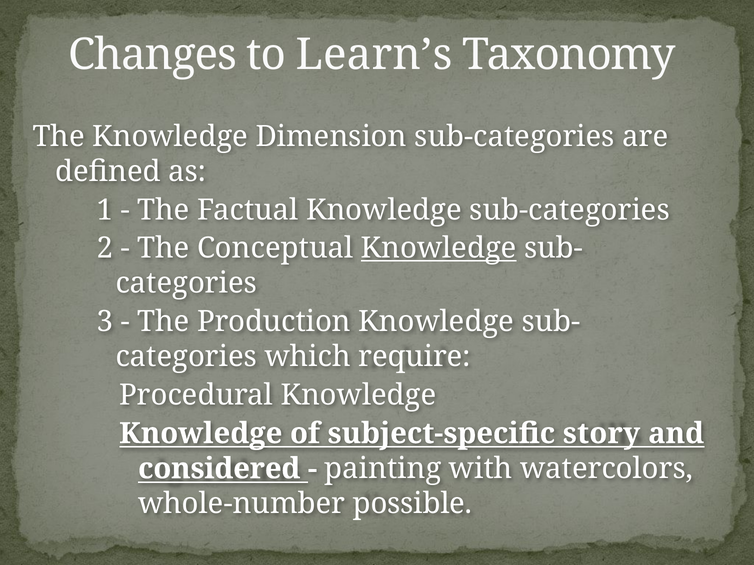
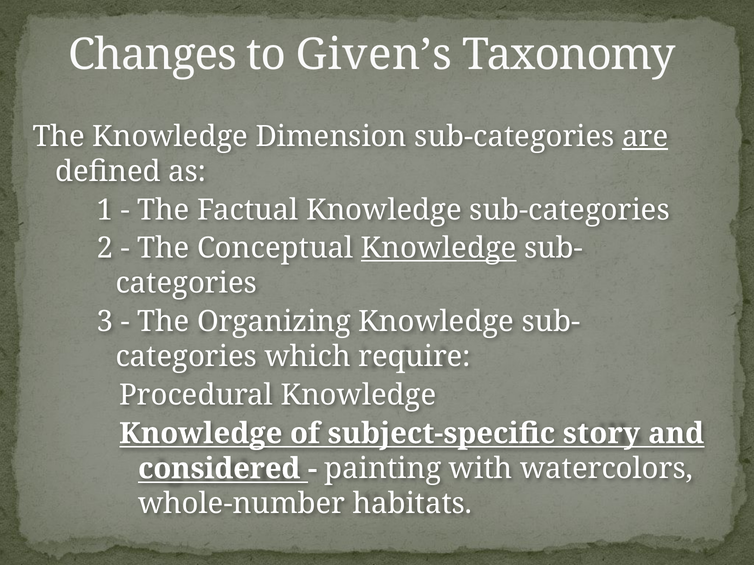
Learn’s: Learn’s -> Given’s
are underline: none -> present
Production: Production -> Organizing
possible: possible -> habitats
